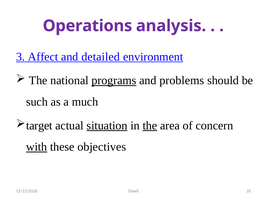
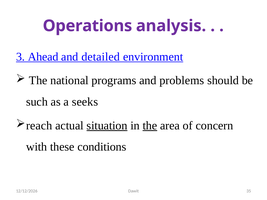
Affect: Affect -> Ahead
programs underline: present -> none
much: much -> seeks
target: target -> reach
with underline: present -> none
objectives: objectives -> conditions
